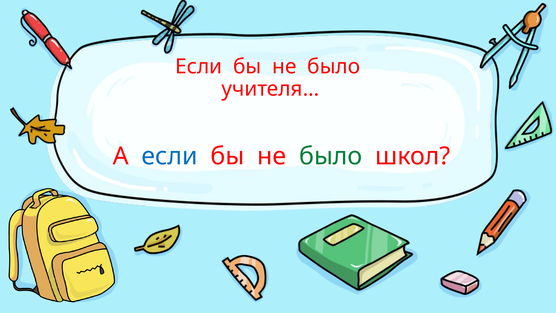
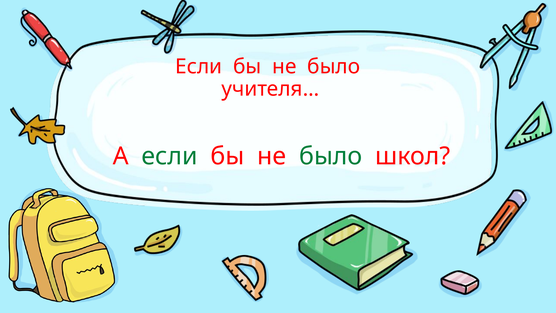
если at (170, 156) colour: blue -> green
